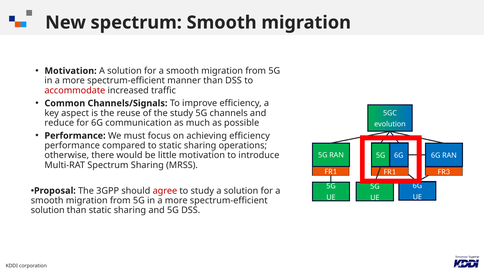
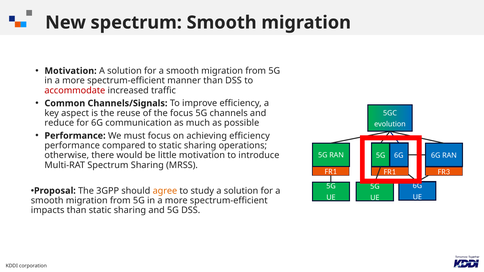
the study: study -> focus
agree colour: red -> orange
solution at (48, 210): solution -> impacts
